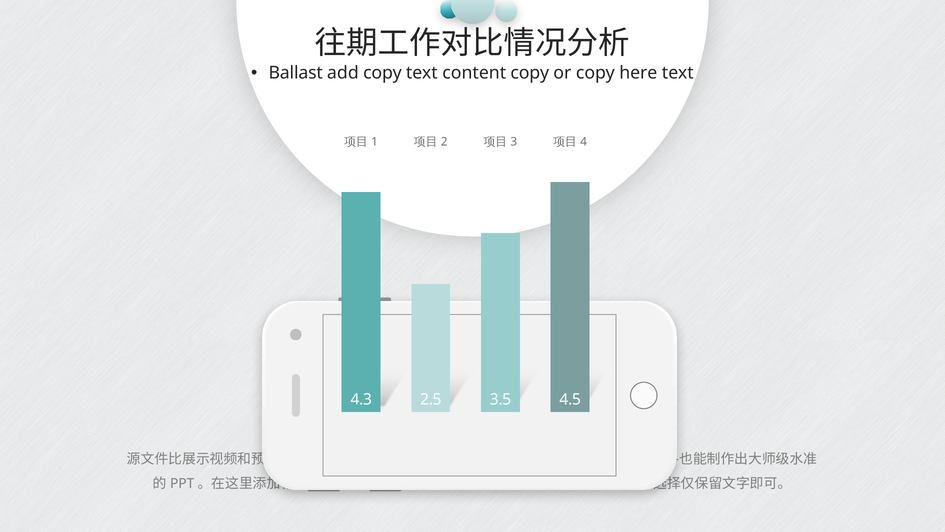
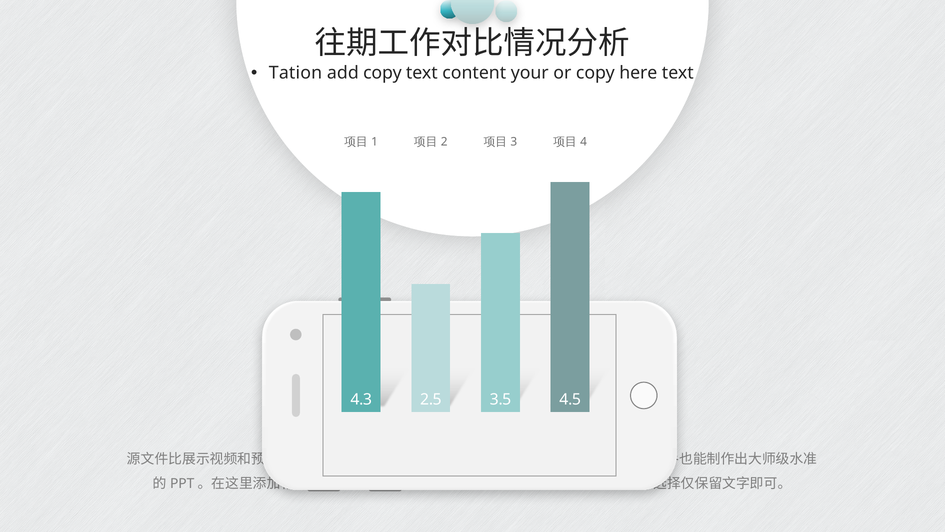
Ballast: Ballast -> Tation
content copy: copy -> your
